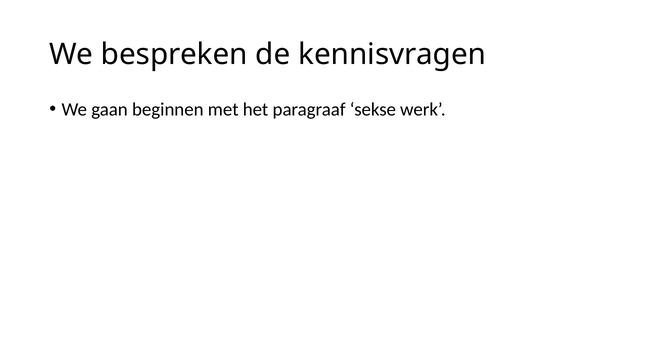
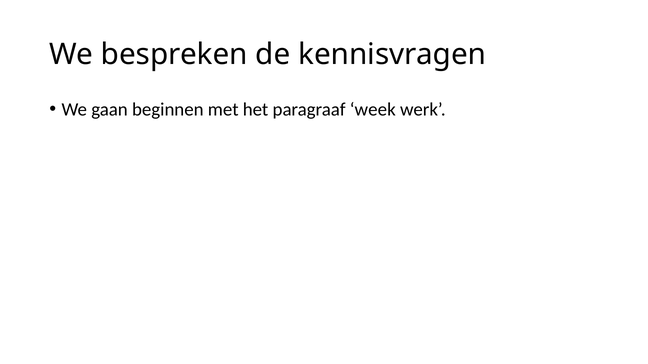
sekse: sekse -> week
